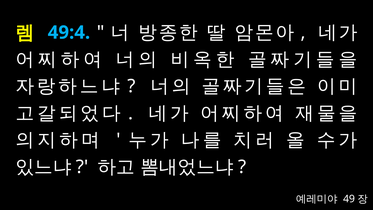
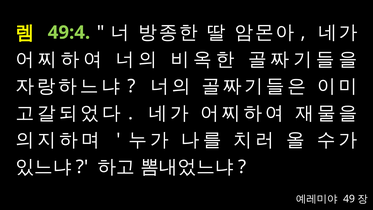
49:4 colour: light blue -> light green
